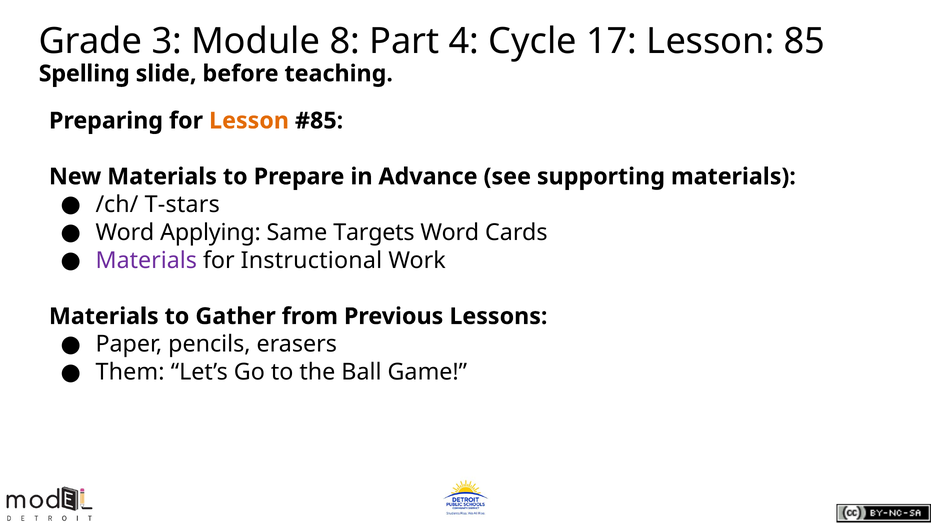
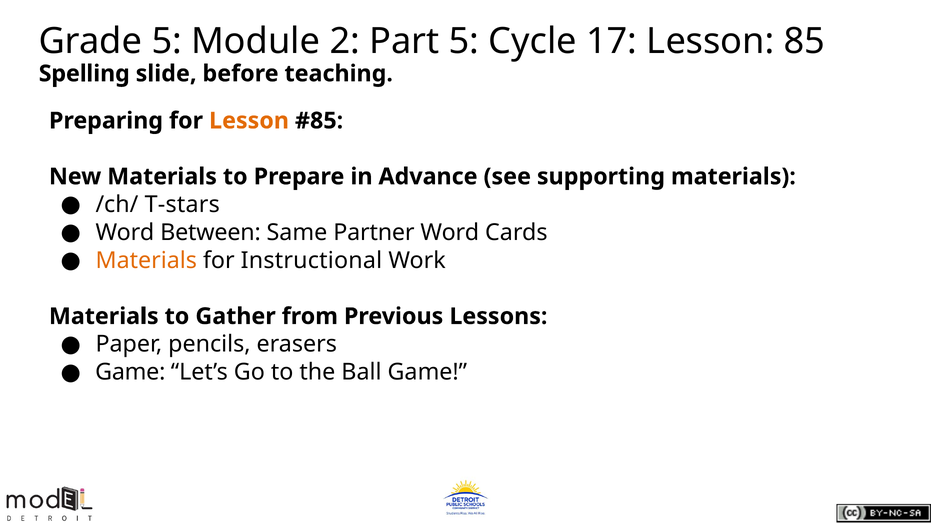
Grade 3: 3 -> 5
8: 8 -> 2
Part 4: 4 -> 5
Applying: Applying -> Between
Targets: Targets -> Partner
Materials at (146, 260) colour: purple -> orange
Them at (130, 372): Them -> Game
